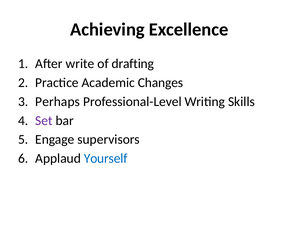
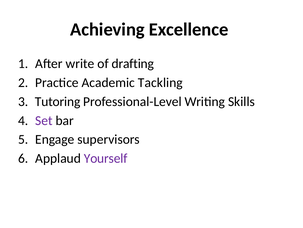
Changes: Changes -> Tackling
Perhaps: Perhaps -> Tutoring
Yourself colour: blue -> purple
